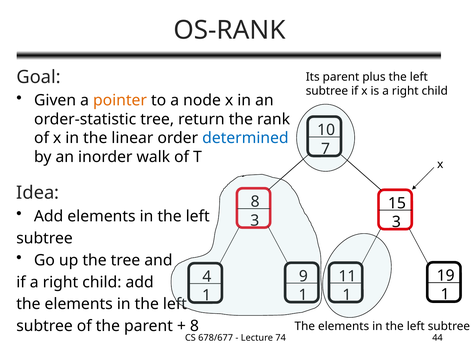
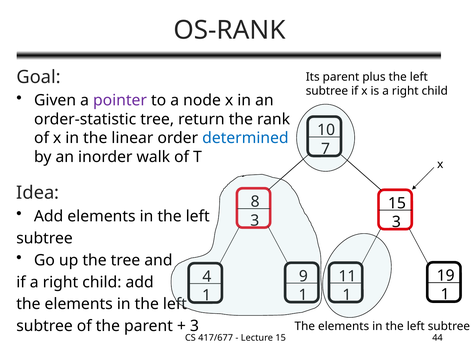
pointer colour: orange -> purple
8 at (194, 326): 8 -> 3
678/677: 678/677 -> 417/677
Lecture 74: 74 -> 15
